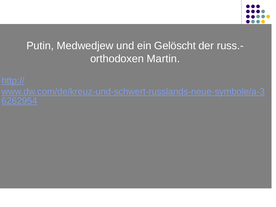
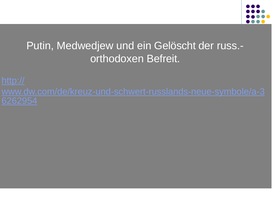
Martin: Martin -> Befreit
